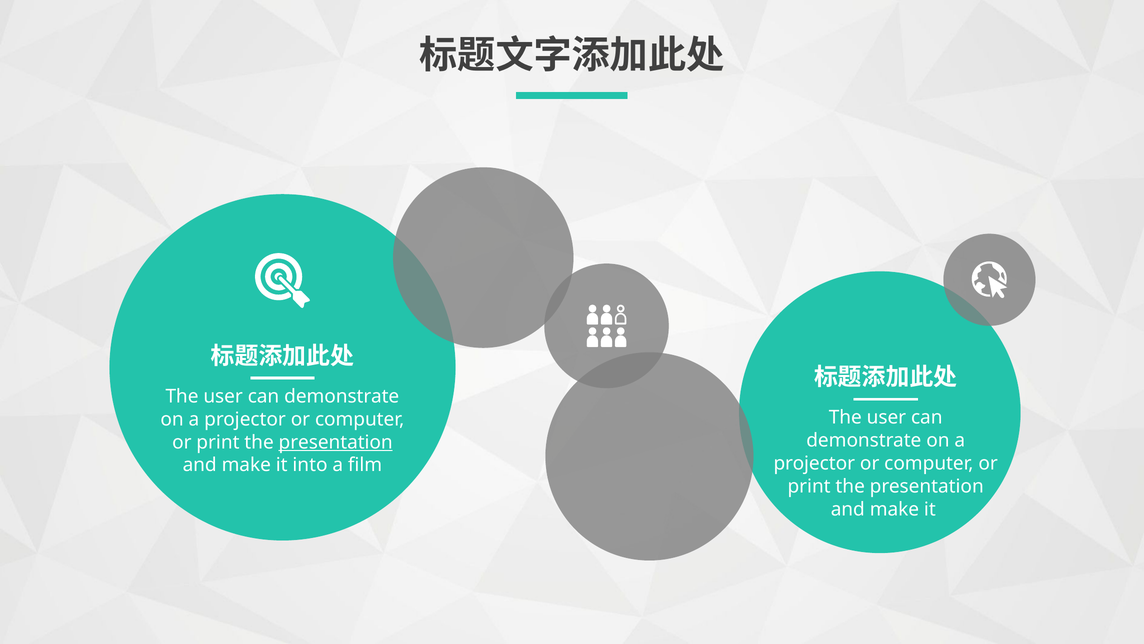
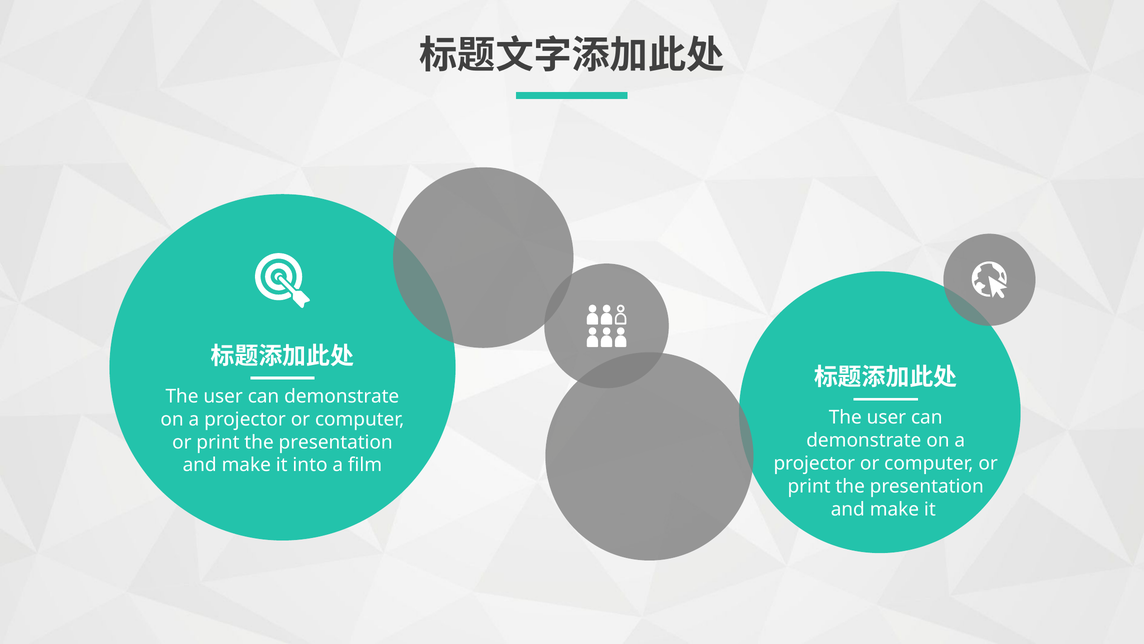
presentation at (336, 442) underline: present -> none
